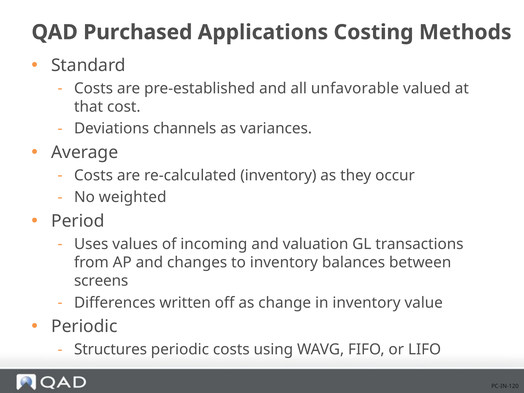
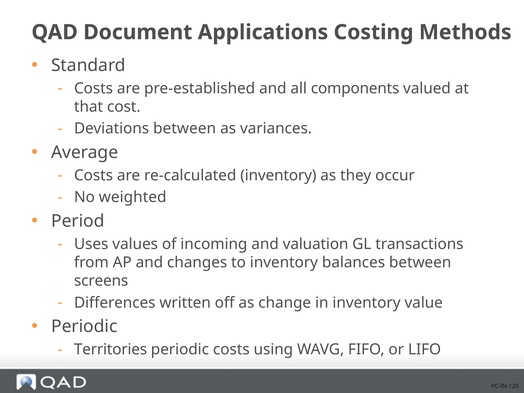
Purchased: Purchased -> Document
unfavorable: unfavorable -> components
Deviations channels: channels -> between
Structures: Structures -> Territories
